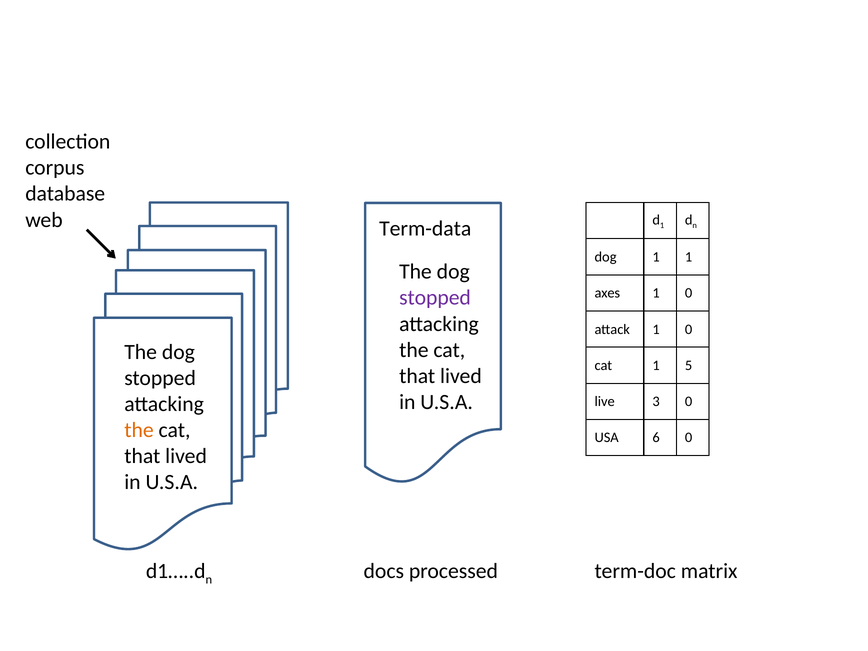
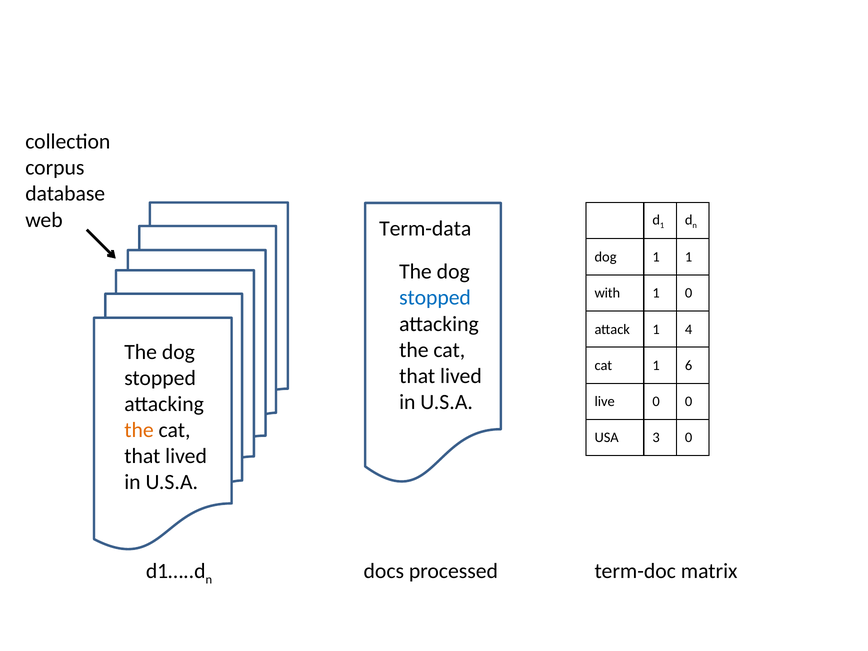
axes: axes -> with
stopped at (435, 298) colour: purple -> blue
attack 1 0: 0 -> 4
5: 5 -> 6
live 3: 3 -> 0
6: 6 -> 3
